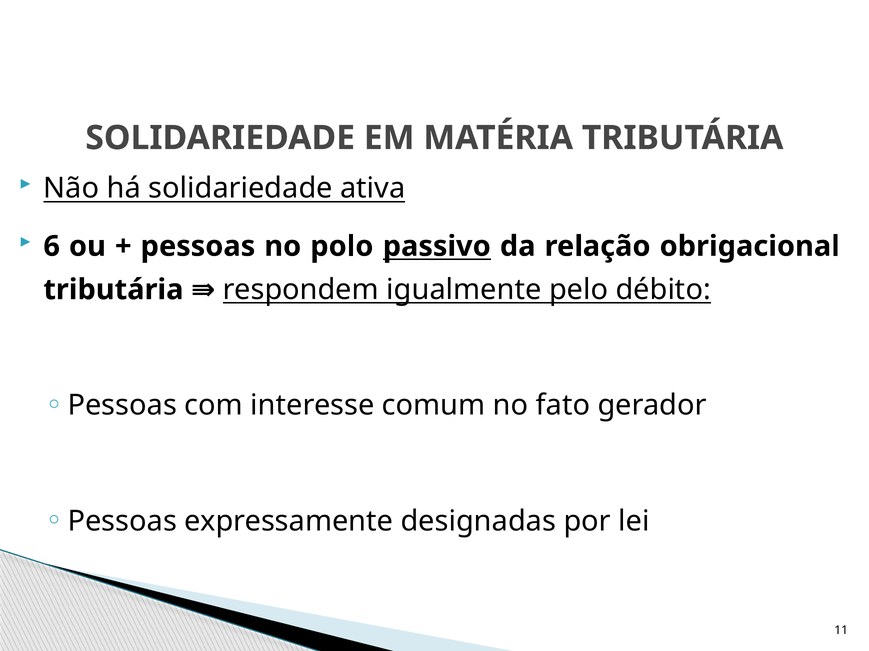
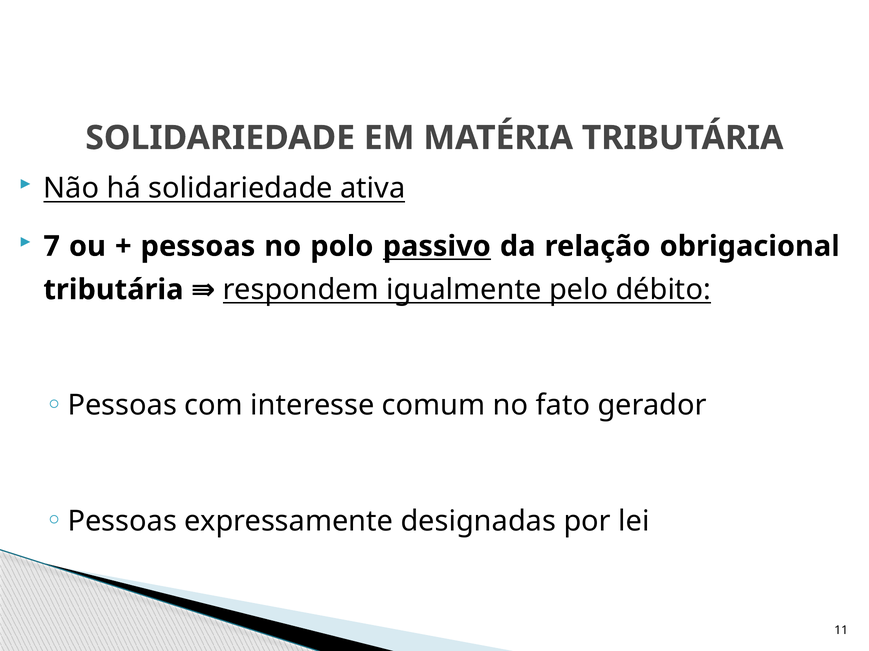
6: 6 -> 7
